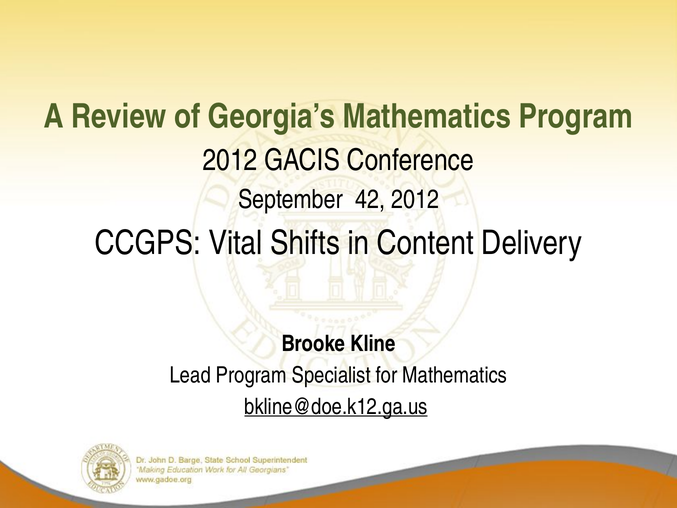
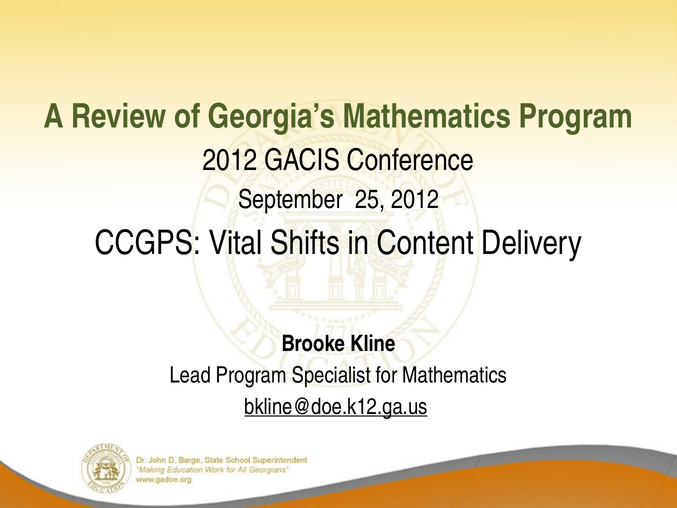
42: 42 -> 25
